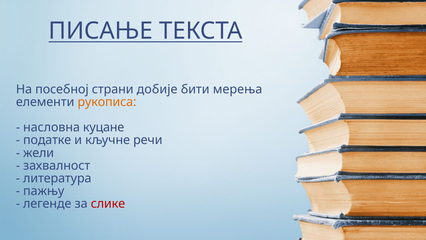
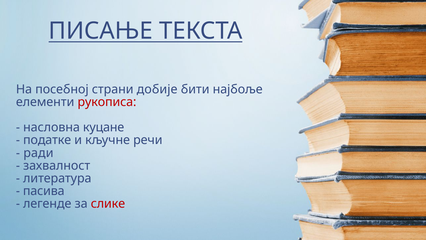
мерења: мерења -> најбоље
рукописа colour: orange -> red
жели: жели -> ради
пажњу: пажњу -> пасива
